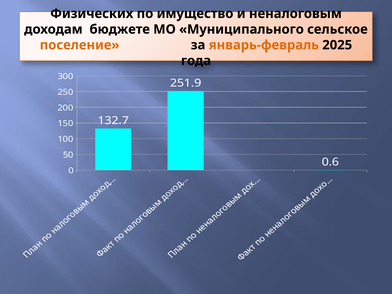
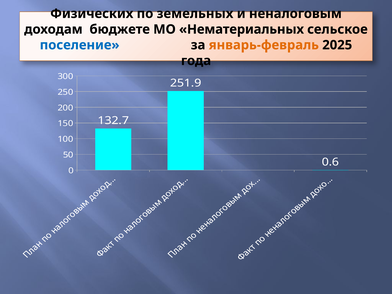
имущество: имущество -> земельных
Муниципального: Муниципального -> Нематериальных
поселение colour: orange -> blue
